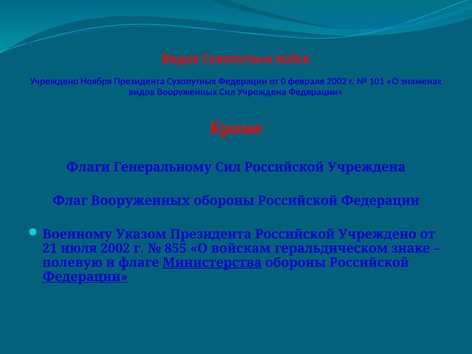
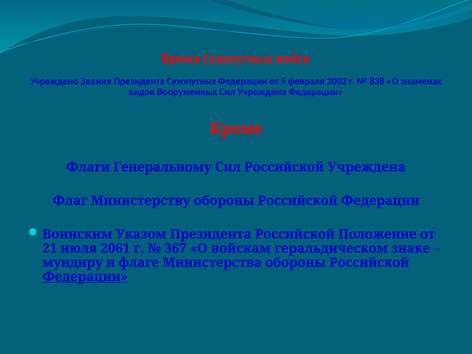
Видов at (181, 59): Видов -> Время
Ноября: Ноября -> Звания
0: 0 -> 5
101: 101 -> 838
Флаг Вооруженных: Вооруженных -> Министерству
Военному: Военному -> Воинским
Российской Учреждено: Учреждено -> Положение
июля 2002: 2002 -> 2061
855: 855 -> 367
полевую: полевую -> мундиру
Министерства underline: present -> none
